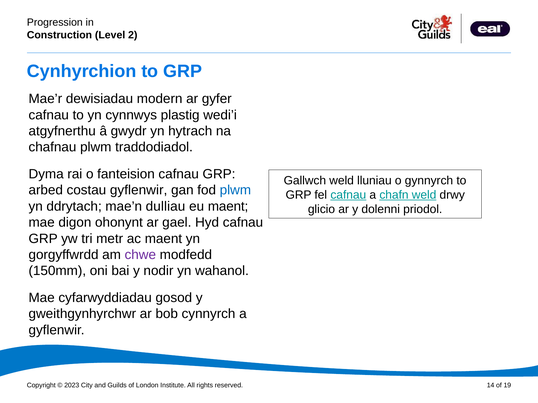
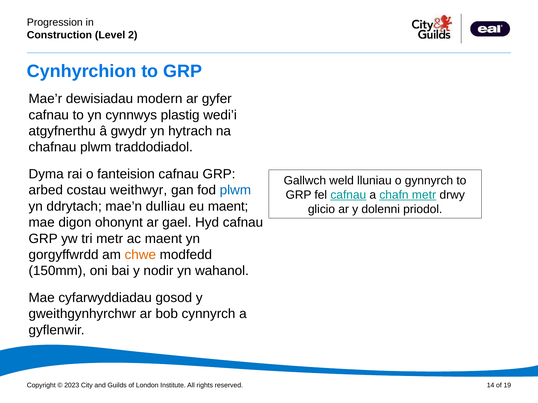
costau gyflenwir: gyflenwir -> weithwyr
chafn weld: weld -> metr
chwe colour: purple -> orange
